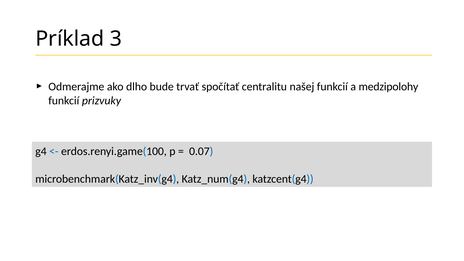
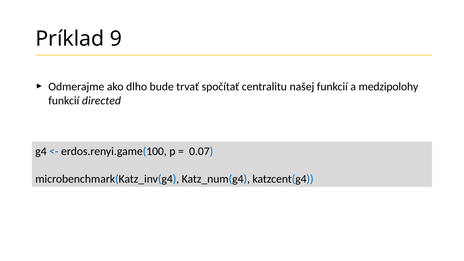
3: 3 -> 9
prizvuky: prizvuky -> directed
